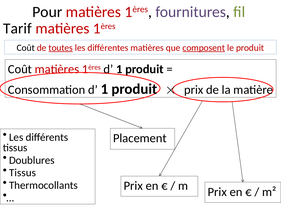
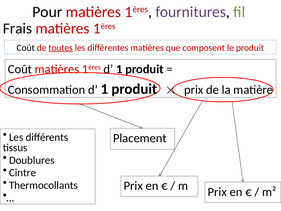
Tarif: Tarif -> Frais
composent underline: present -> none
Tissus at (22, 173): Tissus -> Cintre
